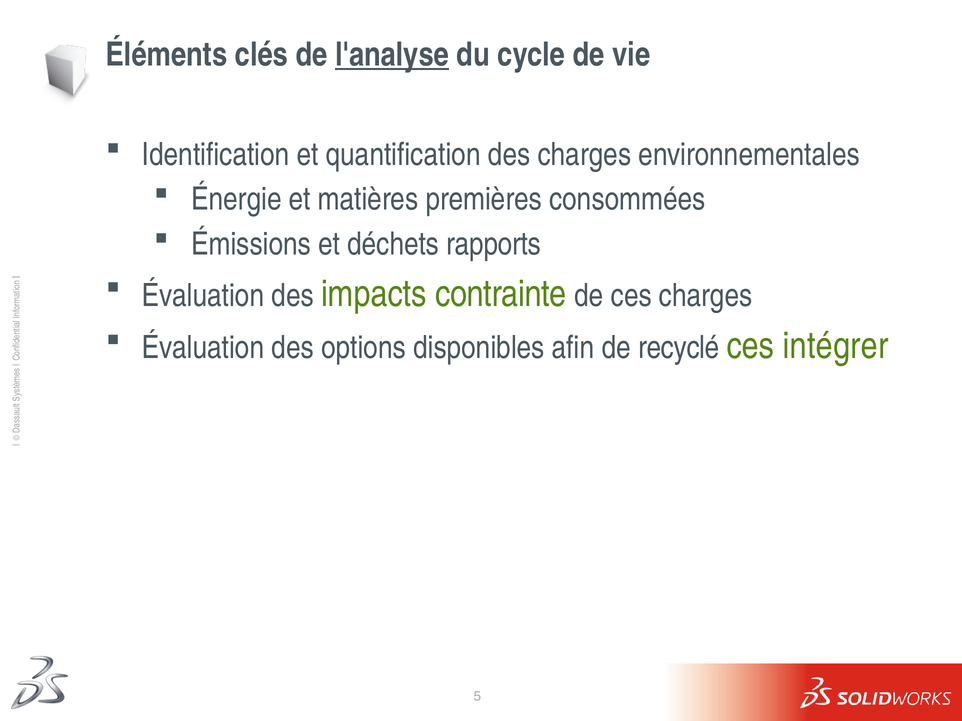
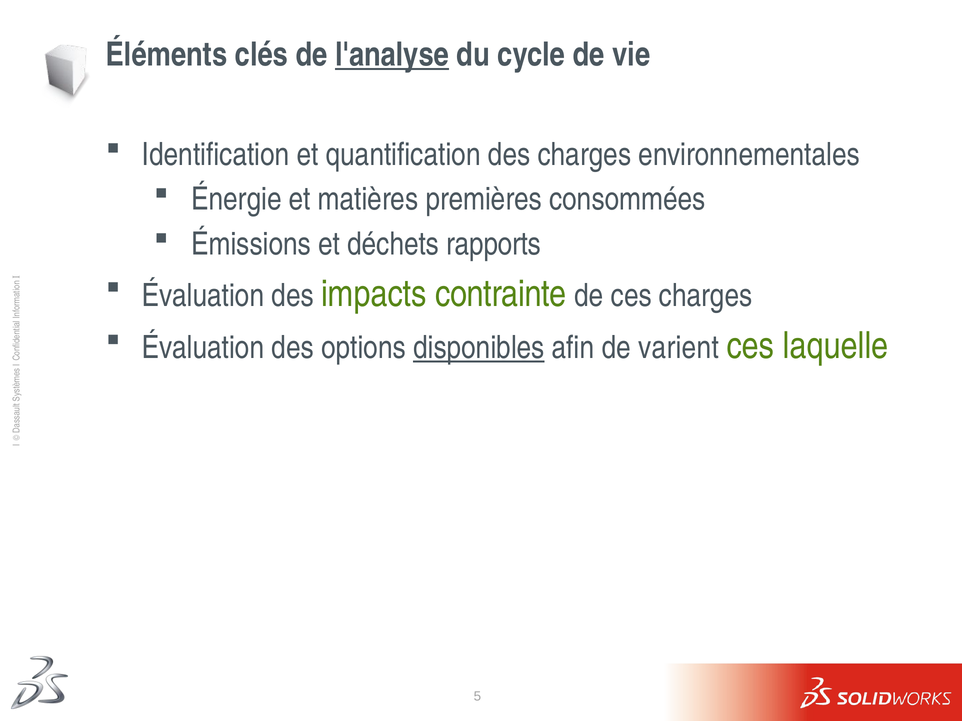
disponibles underline: none -> present
recyclé: recyclé -> varient
intégrer: intégrer -> laquelle
